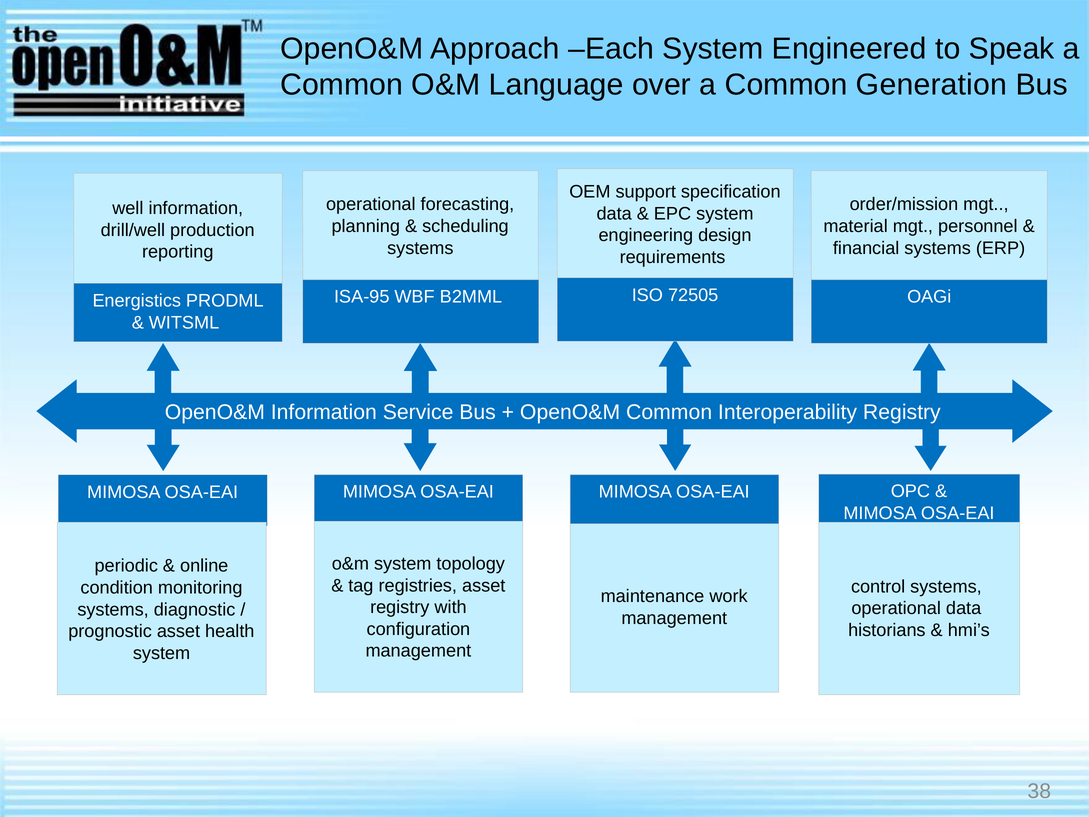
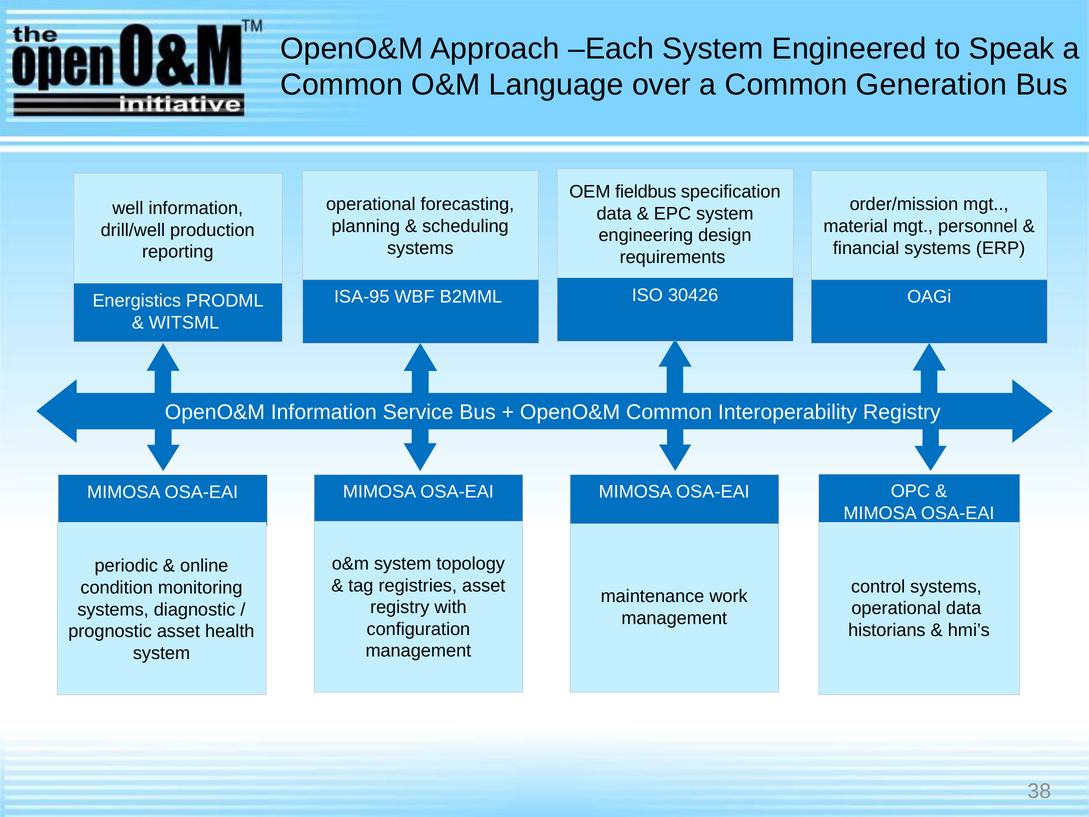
support: support -> fieldbus
72505: 72505 -> 30426
